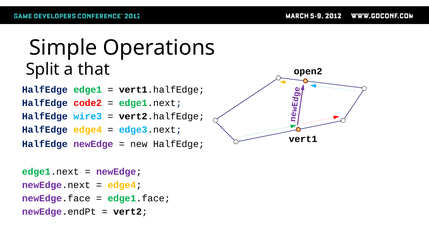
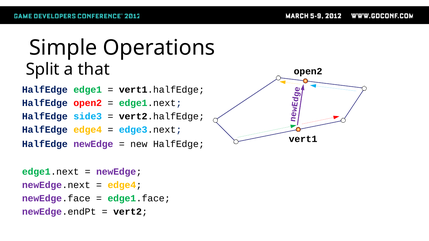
HalfEdge code2: code2 -> open2
wire3: wire3 -> side3
